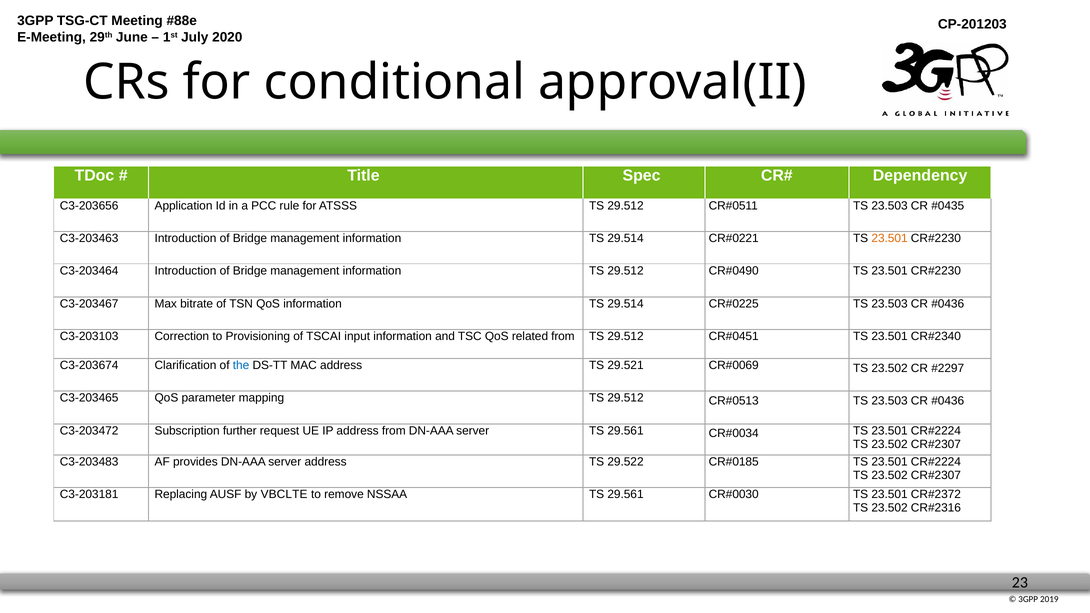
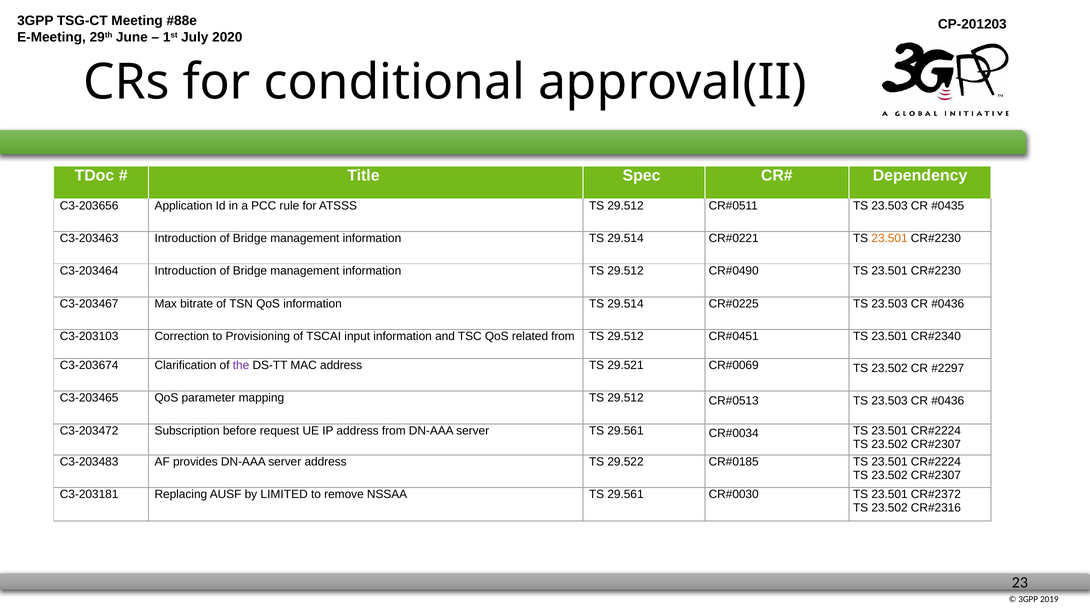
the colour: blue -> purple
further: further -> before
VBCLTE: VBCLTE -> LIMITED
